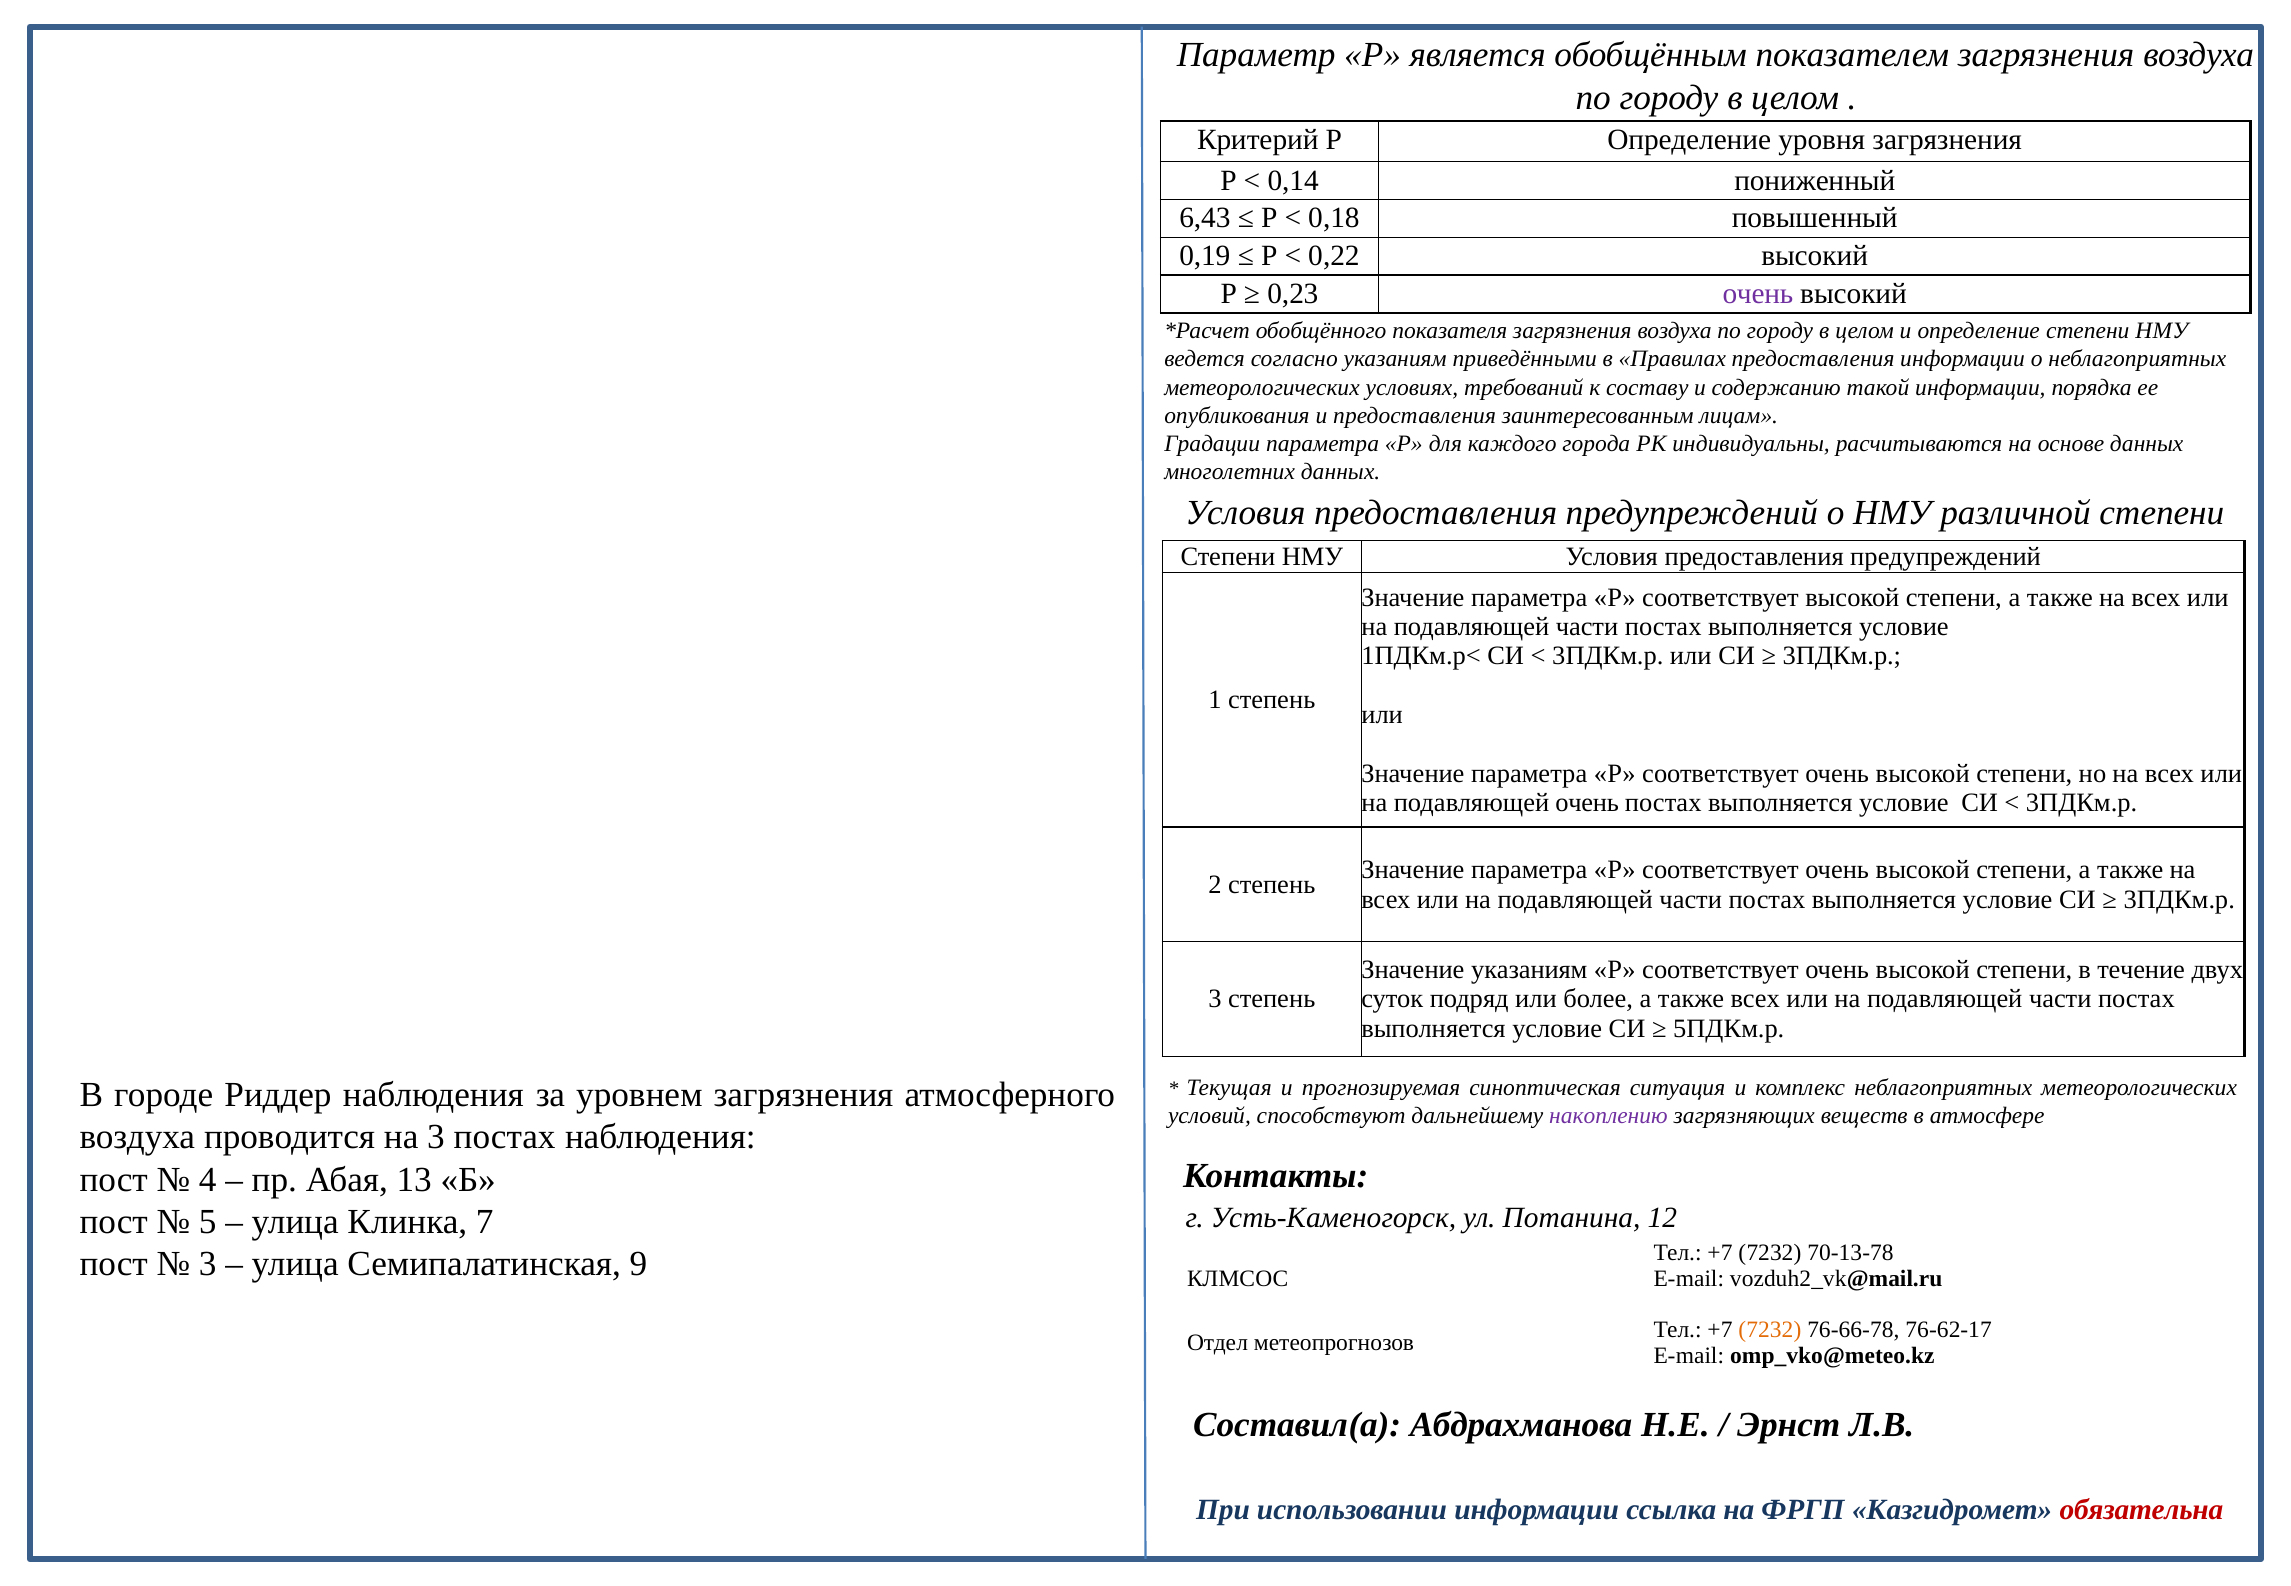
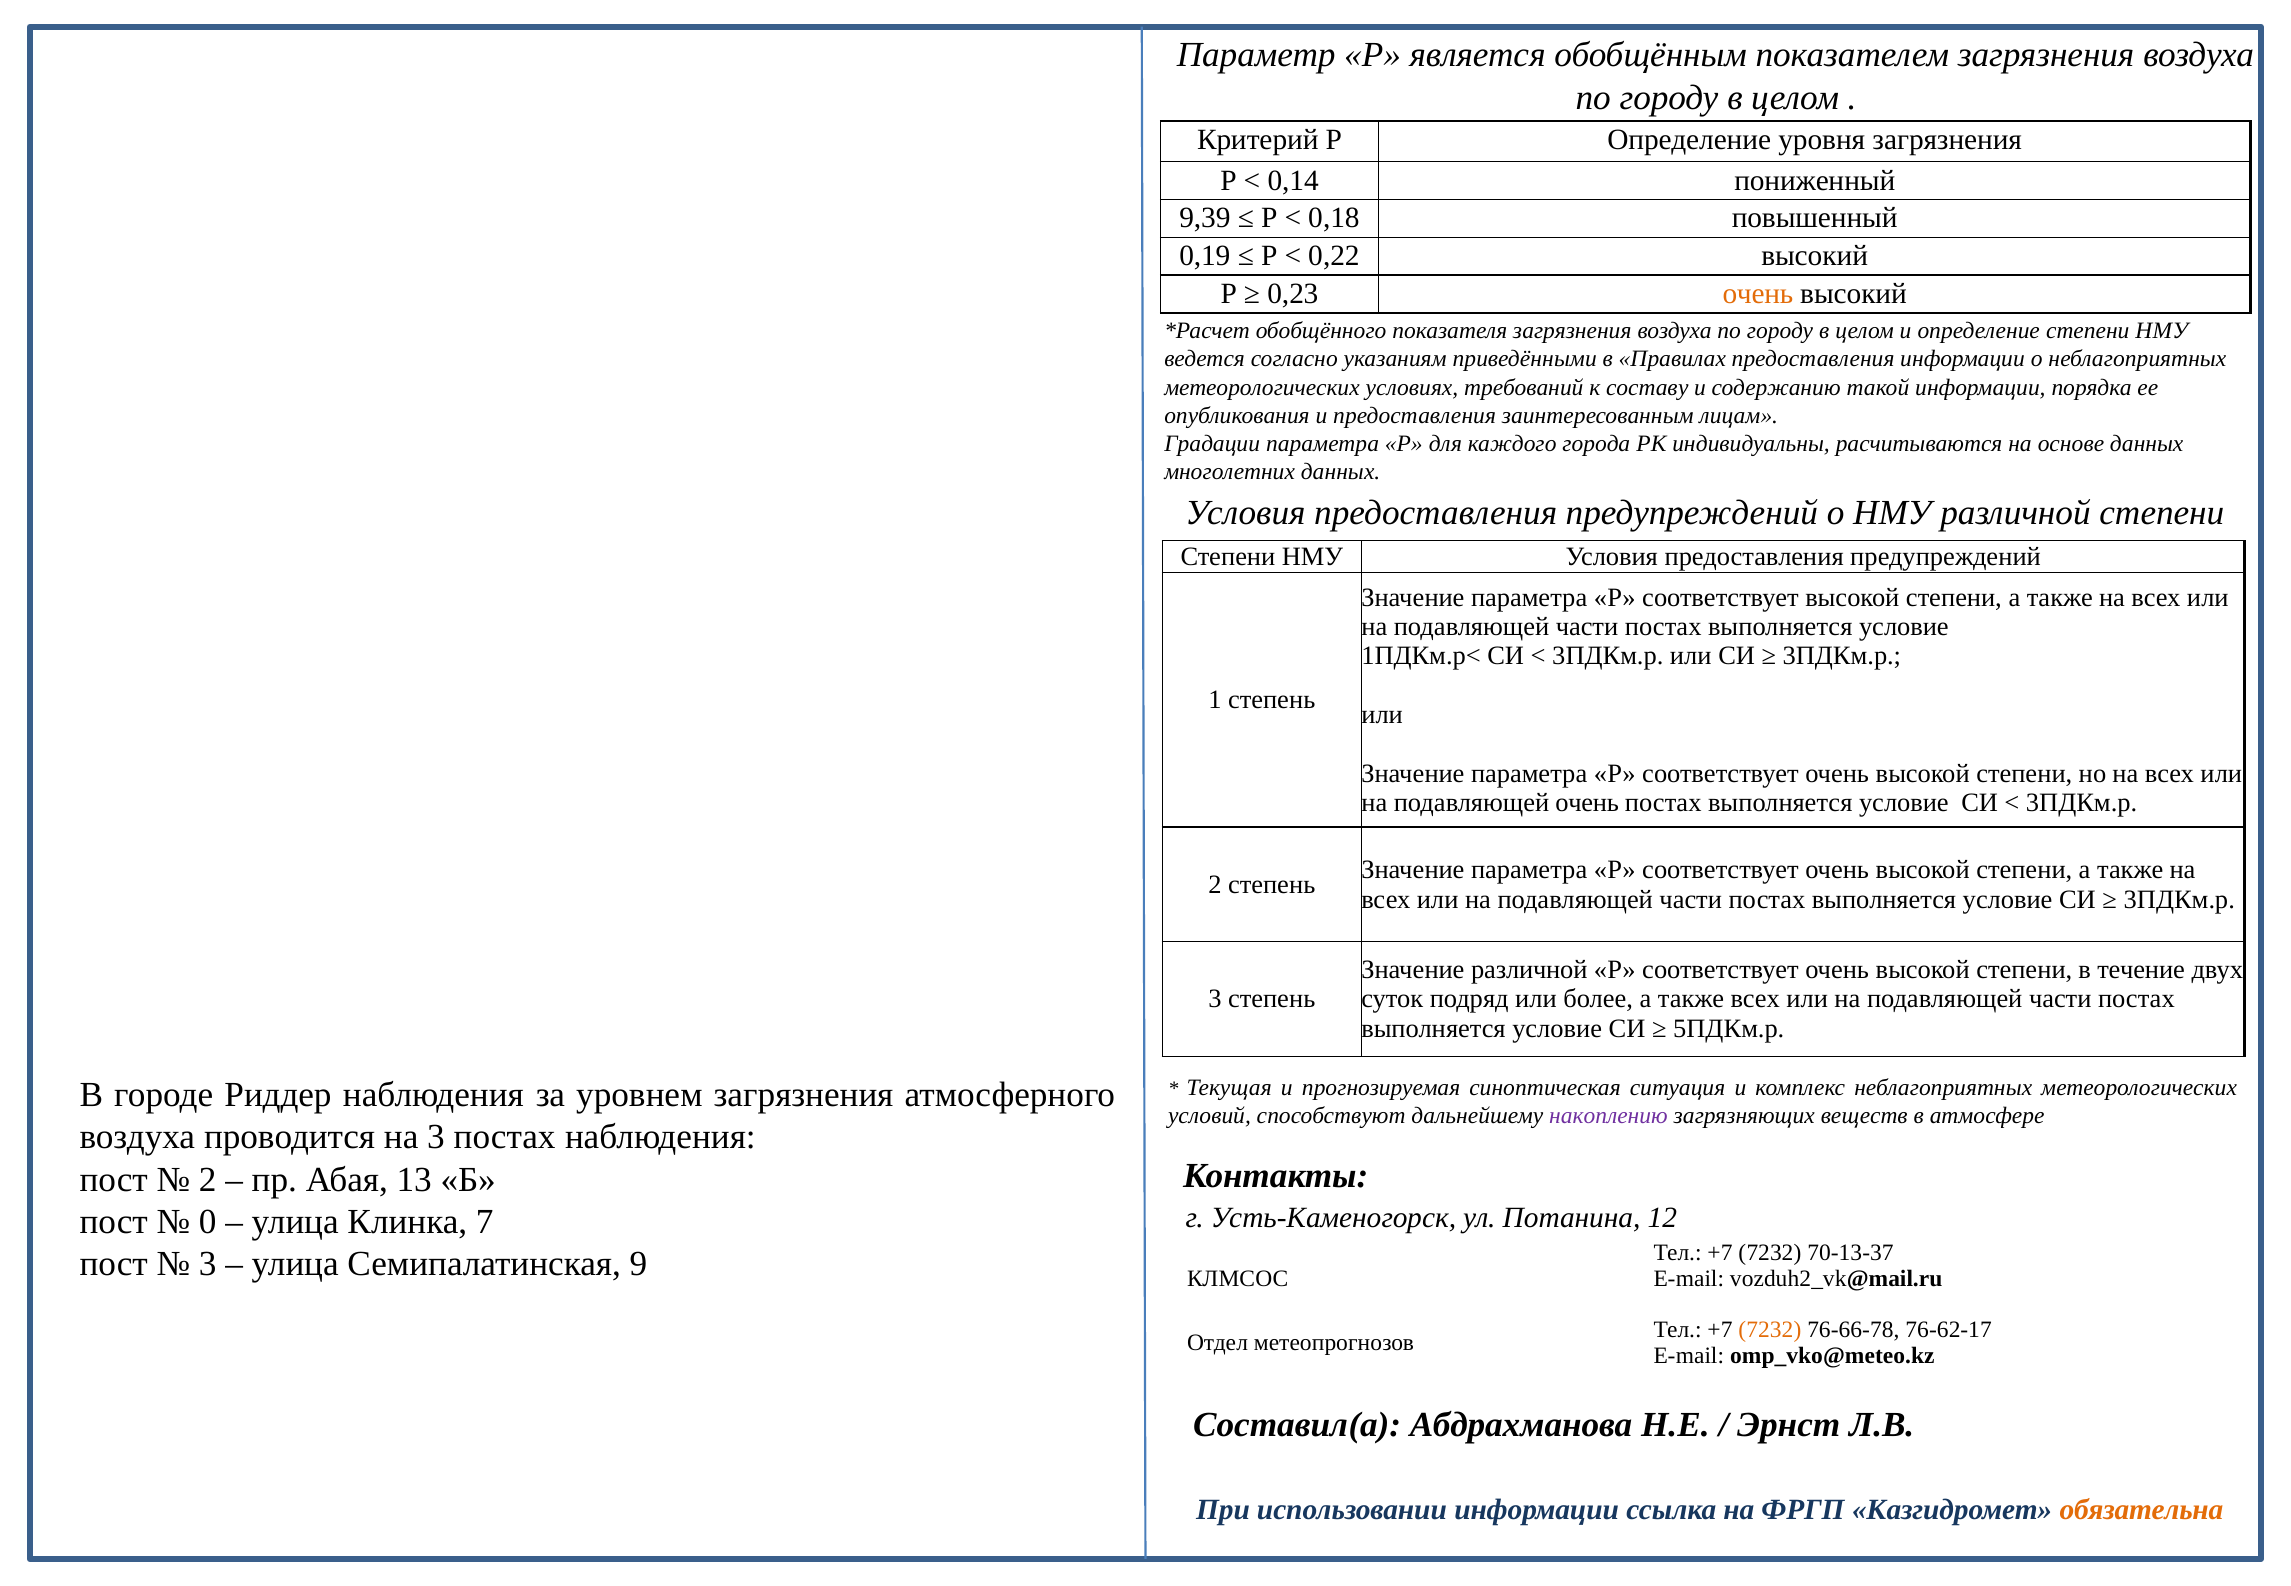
6,43: 6,43 -> 9,39
очень at (1758, 294) colour: purple -> orange
Значение указаниям: указаниям -> различной
4 at (208, 1179): 4 -> 2
5: 5 -> 0
70-13-78: 70-13-78 -> 70-13-37
обязательна colour: red -> orange
